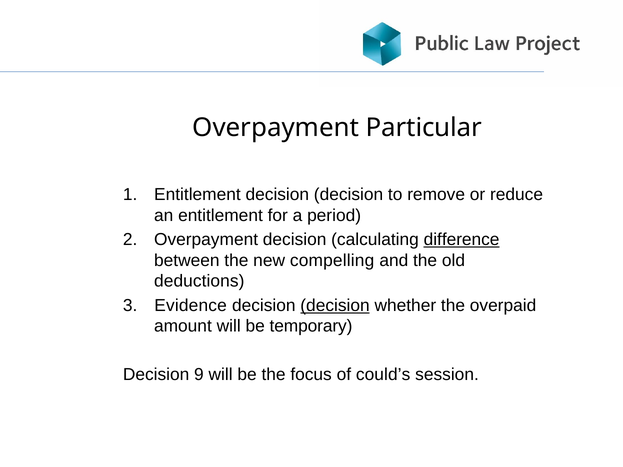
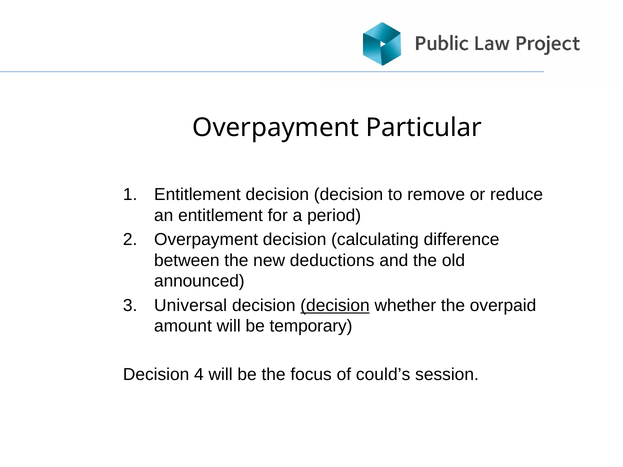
difference underline: present -> none
compelling: compelling -> deductions
deductions: deductions -> announced
Evidence: Evidence -> Universal
9: 9 -> 4
